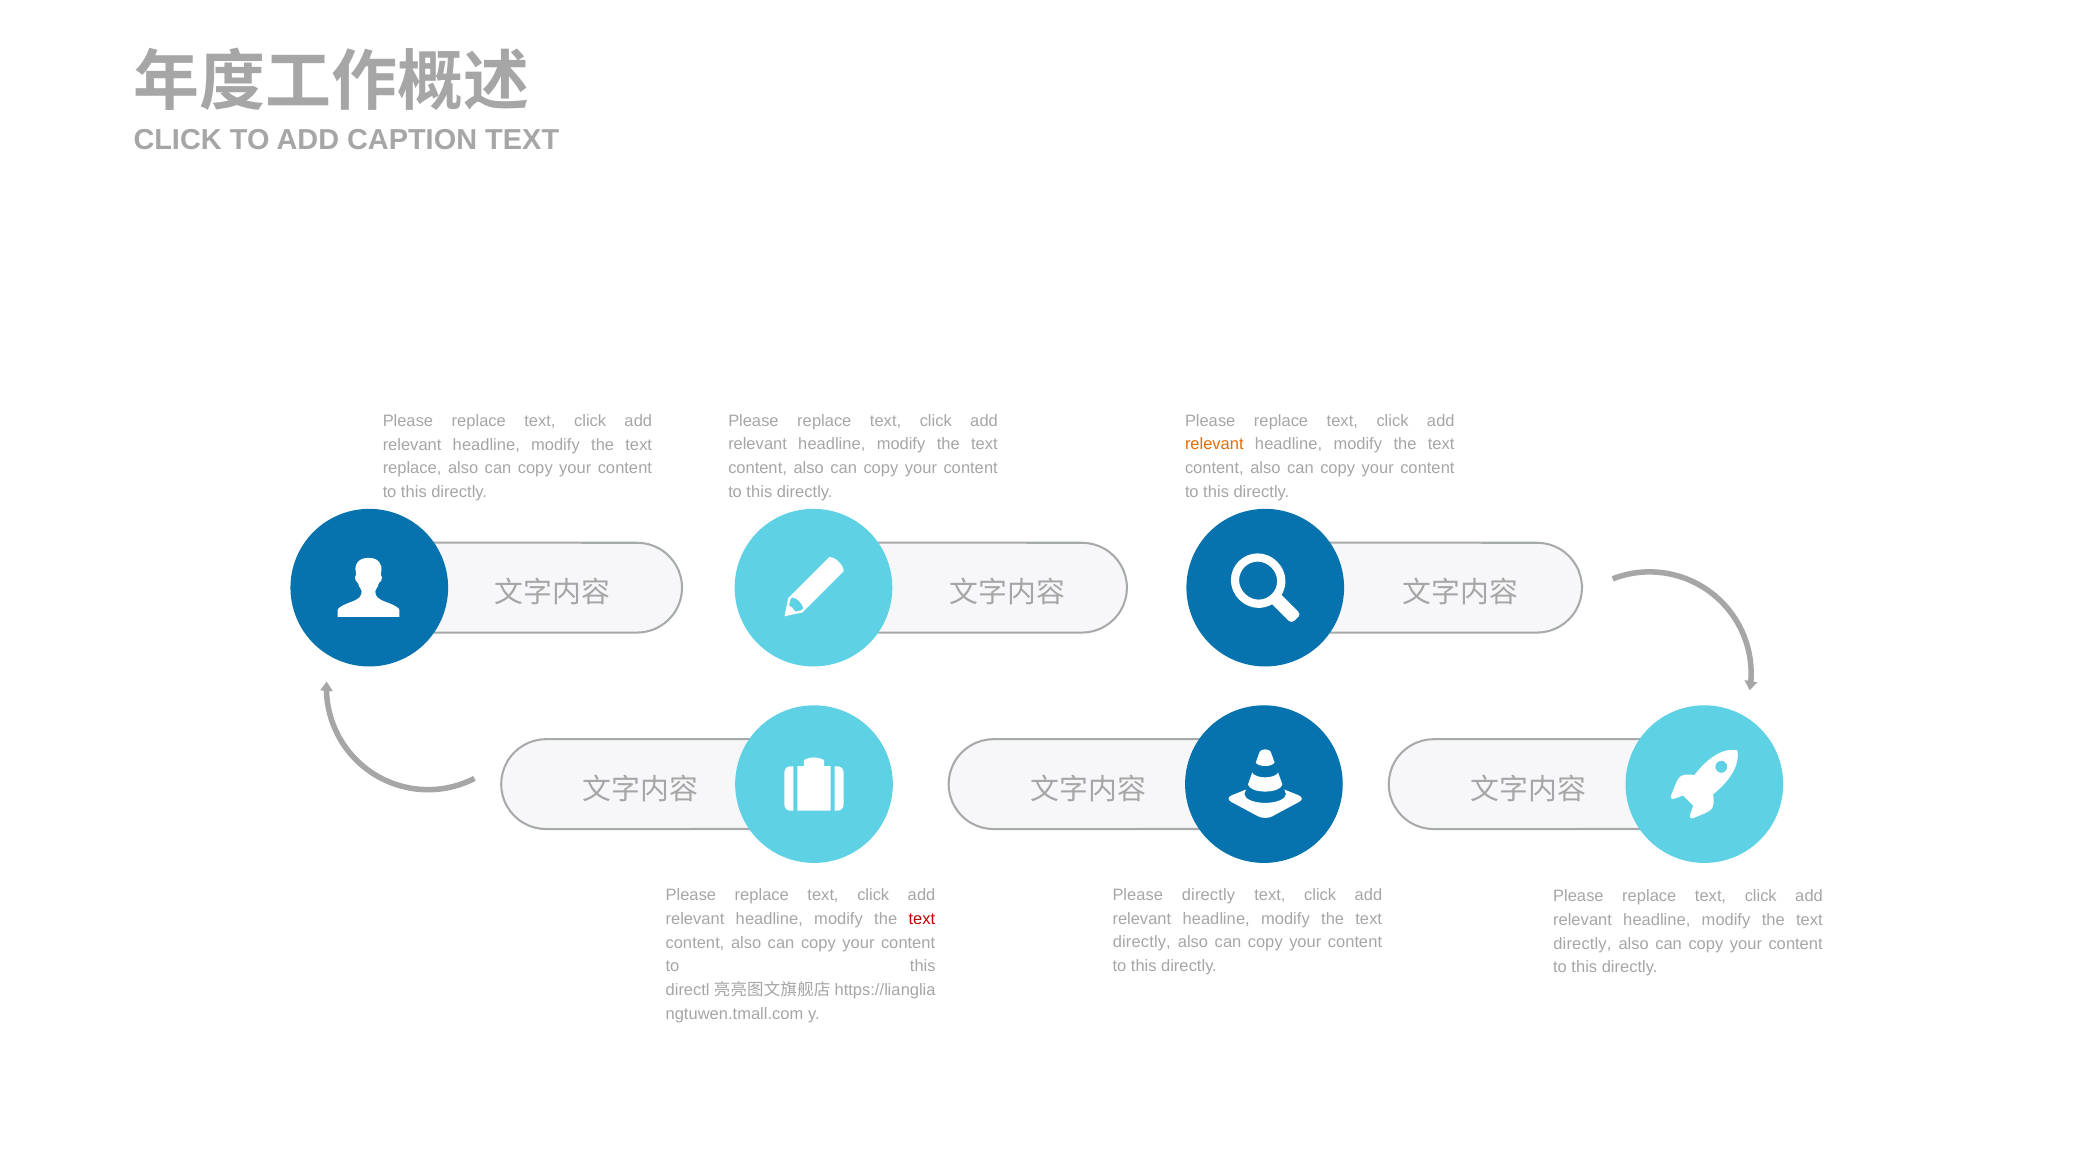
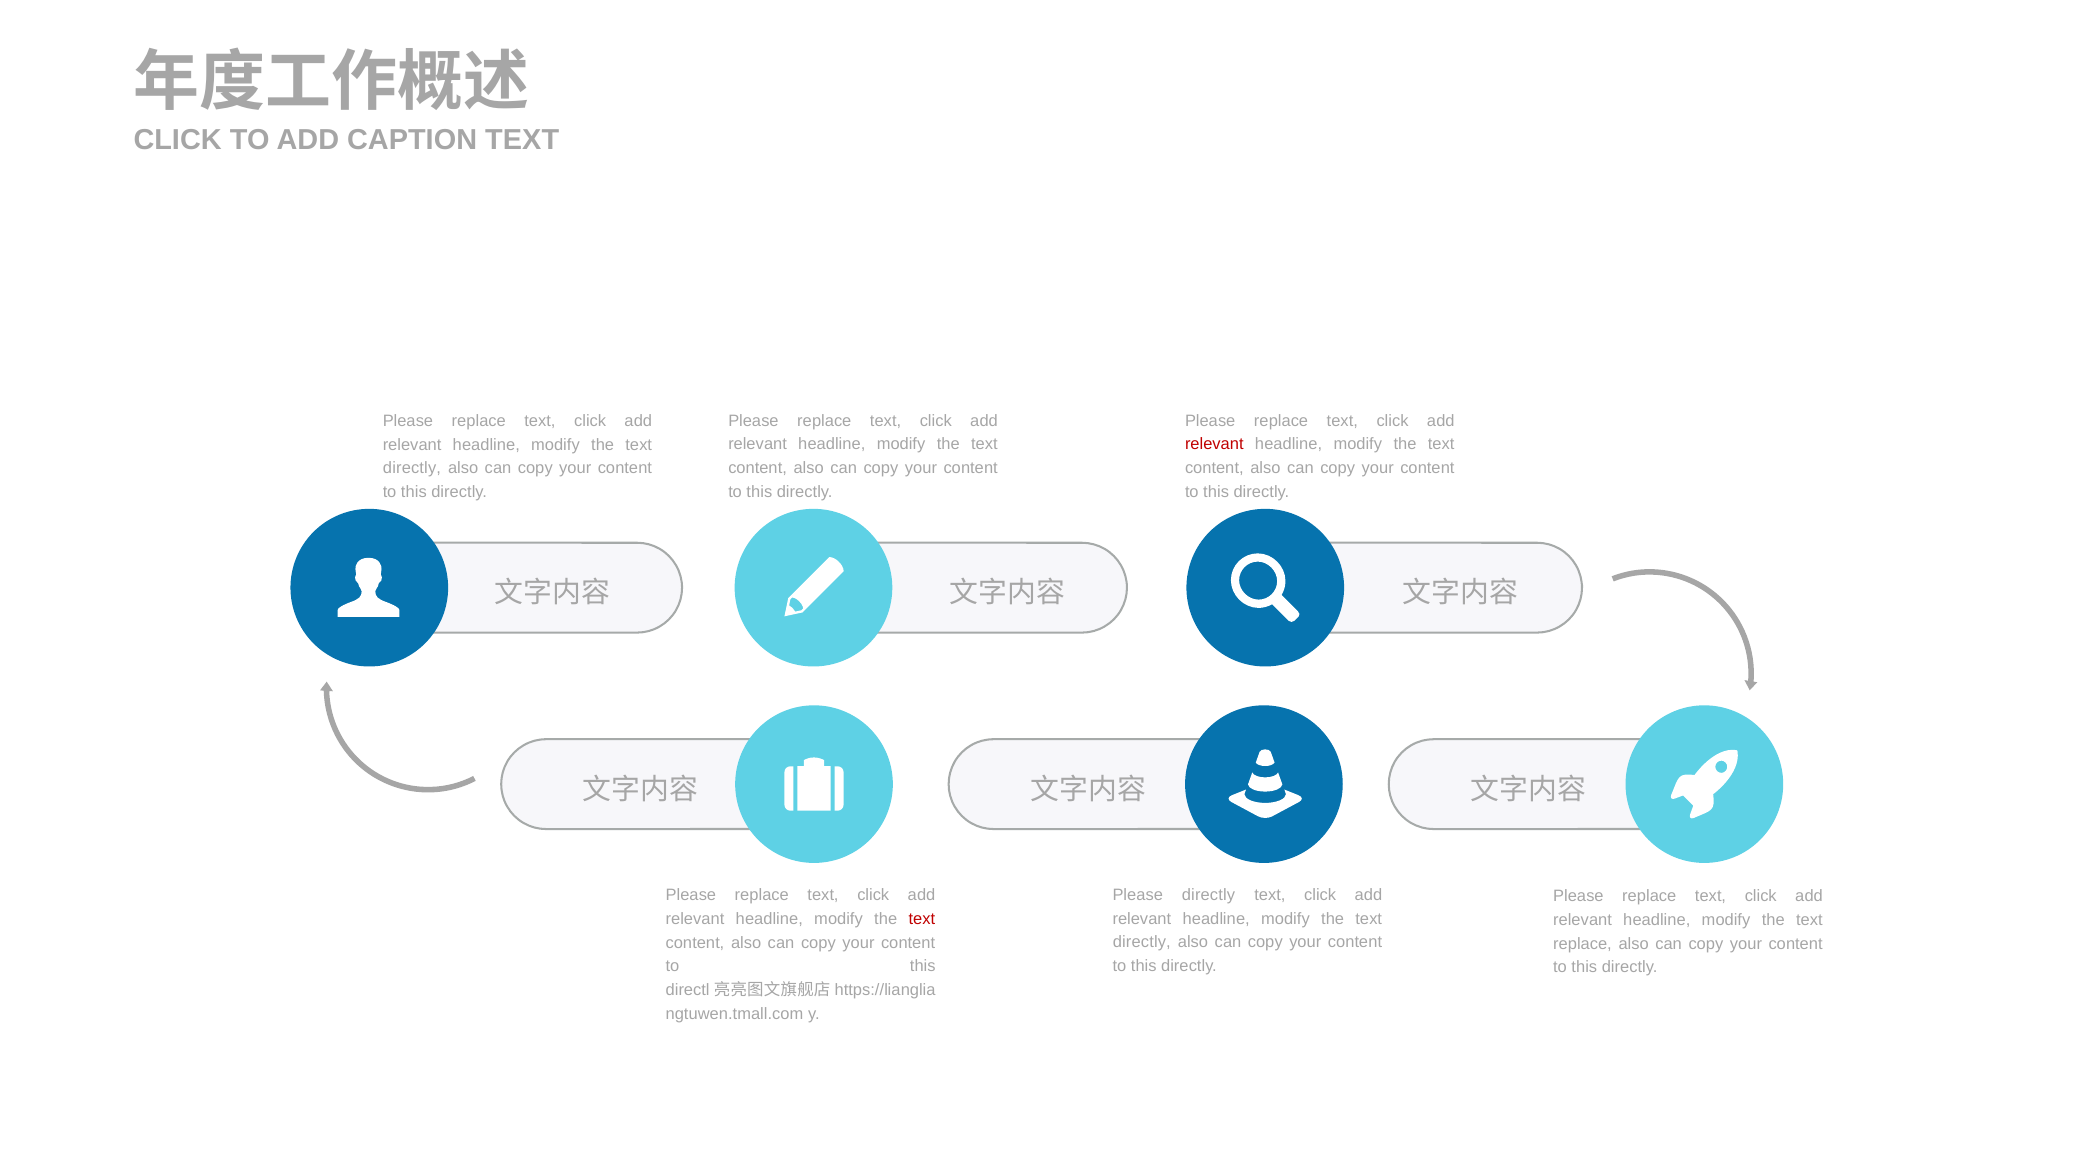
relevant at (1214, 445) colour: orange -> red
replace at (412, 468): replace -> directly
directly at (1582, 944): directly -> replace
